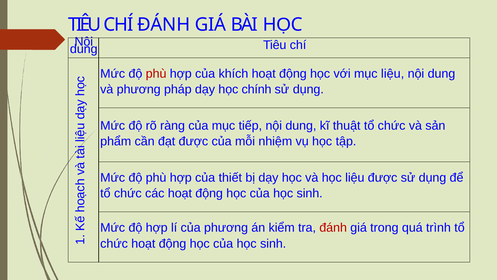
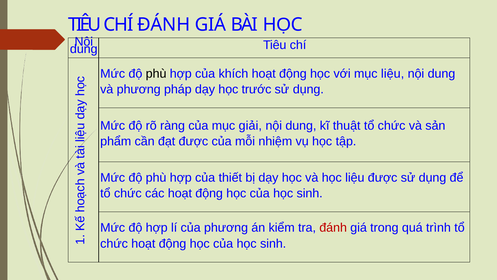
phù at (156, 74) colour: red -> black
chính: chính -> trước
tiếp: tiếp -> giải
